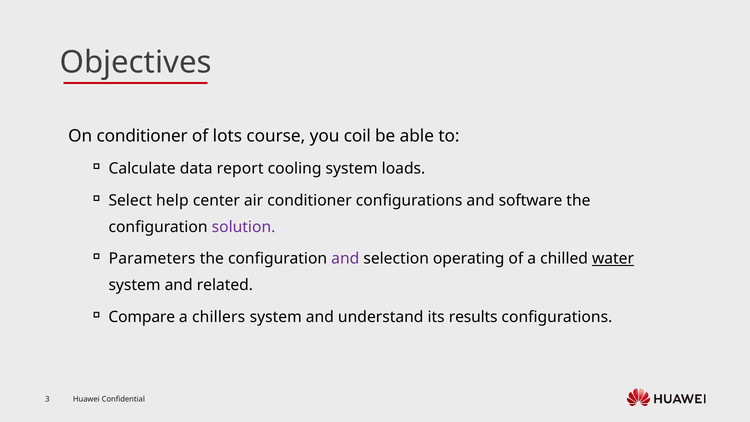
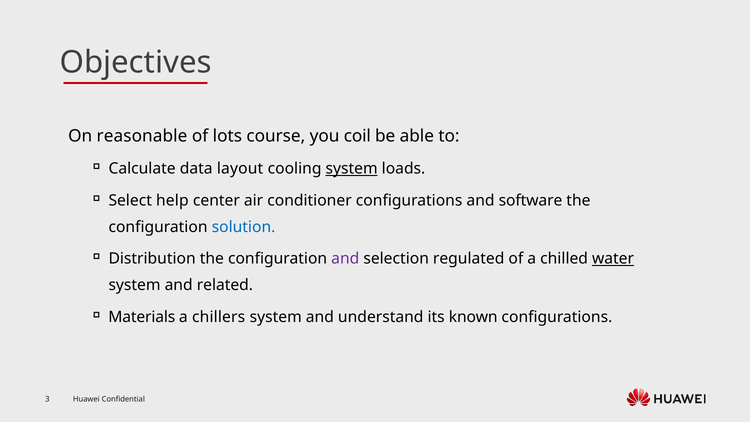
On conditioner: conditioner -> reasonable
report: report -> layout
system at (352, 169) underline: none -> present
solution colour: purple -> blue
Parameters: Parameters -> Distribution
operating: operating -> regulated
Compare: Compare -> Materials
results: results -> known
